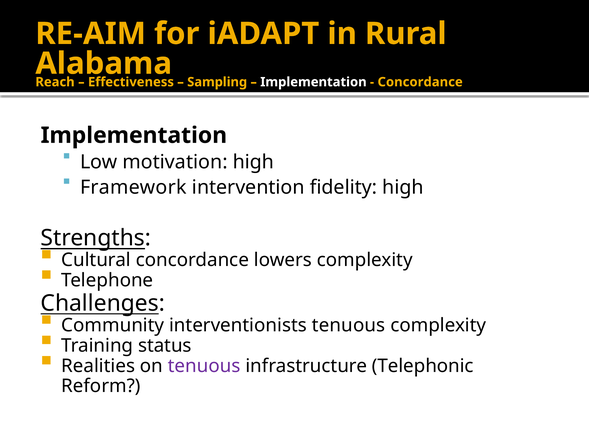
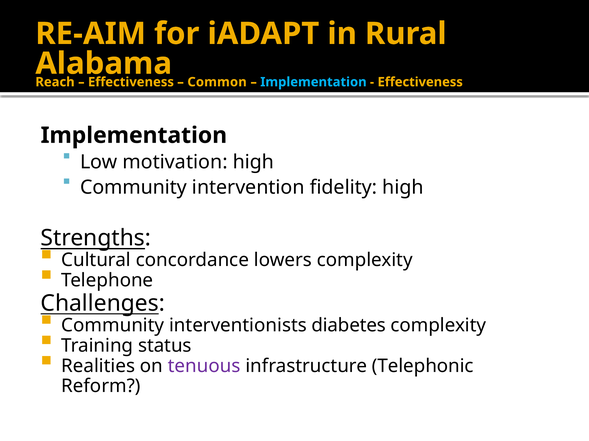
Sampling: Sampling -> Common
Implementation at (313, 82) colour: white -> light blue
Concordance at (420, 82): Concordance -> Effectiveness
Framework at (133, 188): Framework -> Community
interventionists tenuous: tenuous -> diabetes
